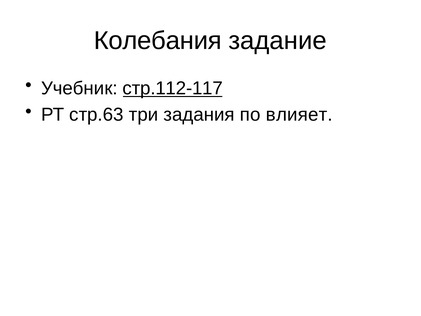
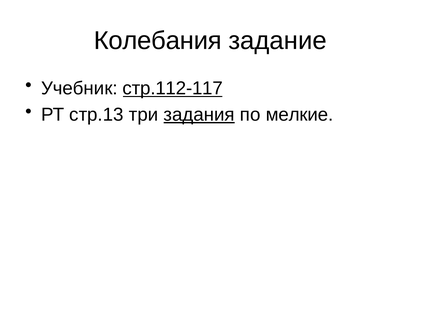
стр.63: стр.63 -> стр.13
задания underline: none -> present
влияет: влияет -> мелкие
